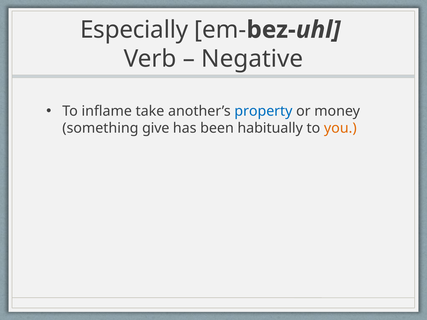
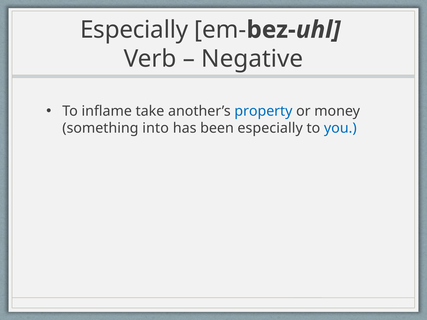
give: give -> into
been habitually: habitually -> especially
you colour: orange -> blue
